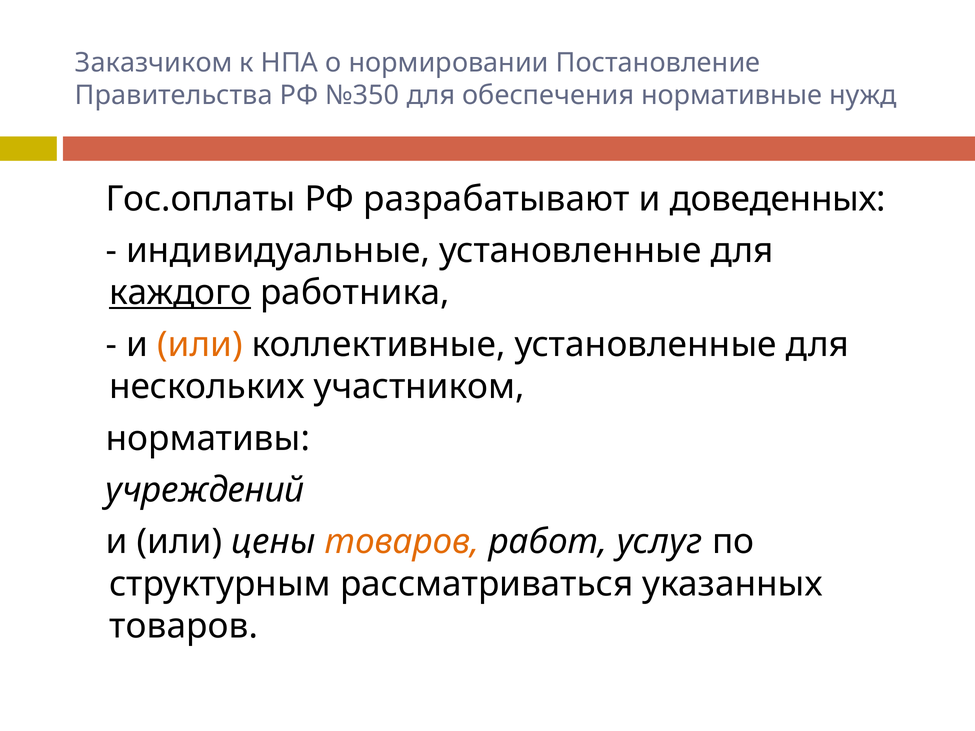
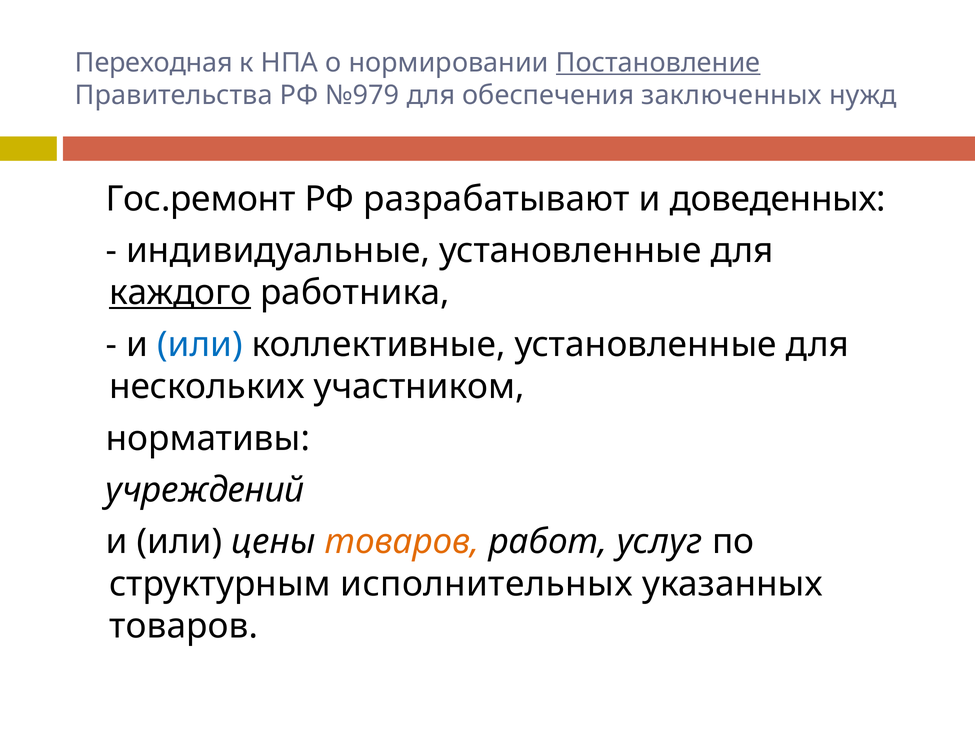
Заказчиком: Заказчиком -> Переходная
Постановление underline: none -> present
№350: №350 -> №979
нормативные: нормативные -> заключенных
Гос.оплаты: Гос.оплаты -> Гос.ремонт
или at (200, 345) colour: orange -> blue
рассматриваться: рассматриваться -> исполнительных
